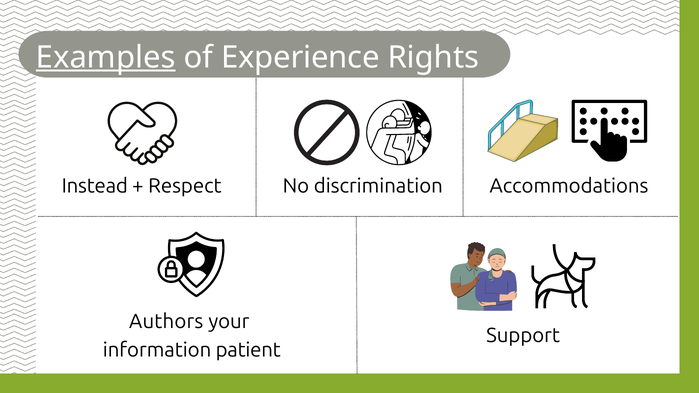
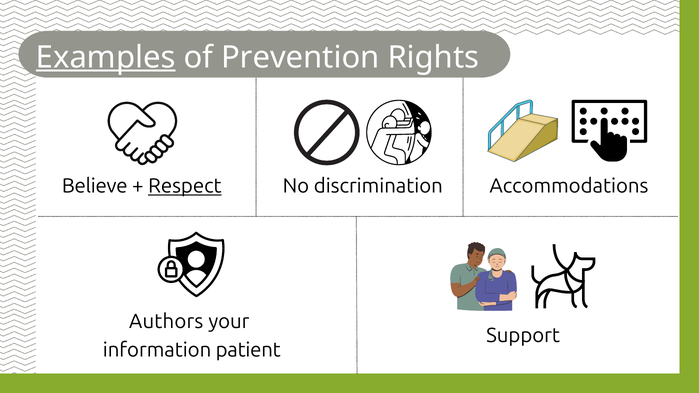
Experience: Experience -> Prevention
Instead: Instead -> Believe
Respect underline: none -> present
